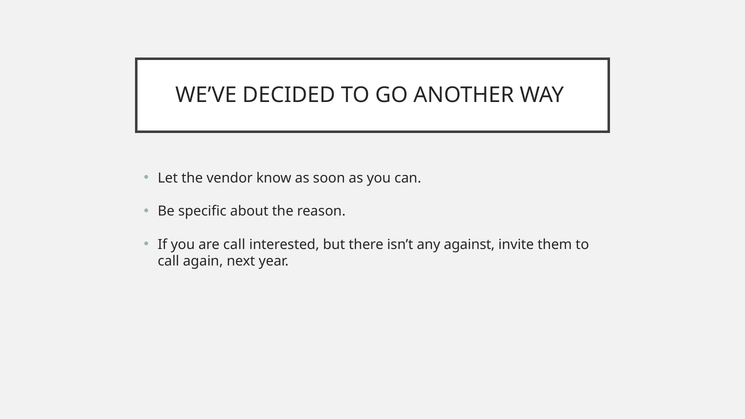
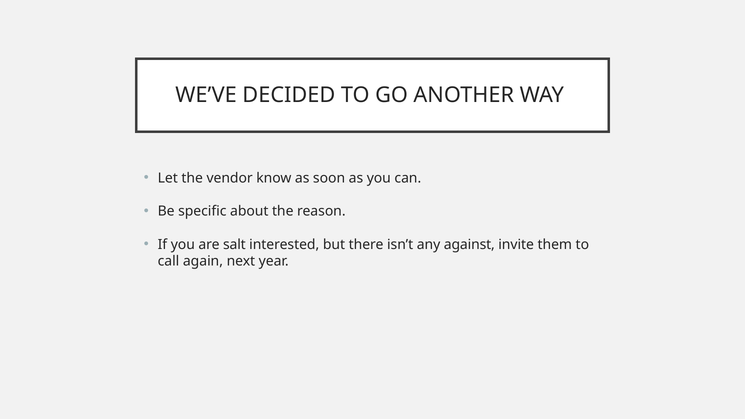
are call: call -> salt
